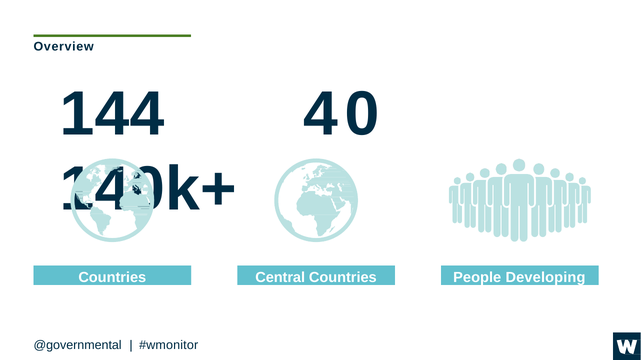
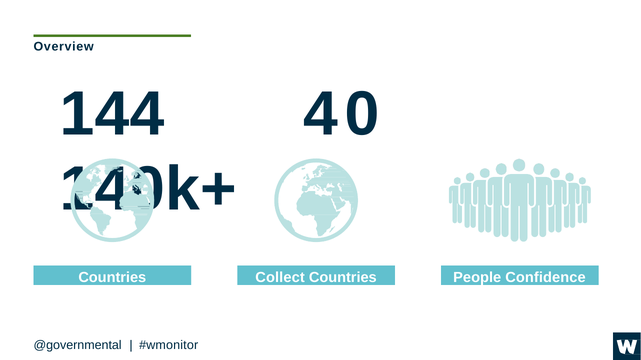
Central: Central -> Collect
Developing: Developing -> Confidence
